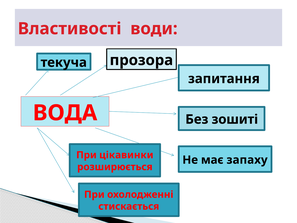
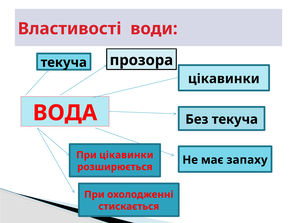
запитання at (224, 79): запитання -> цікавинки
Без зошиті: зошиті -> текуча
